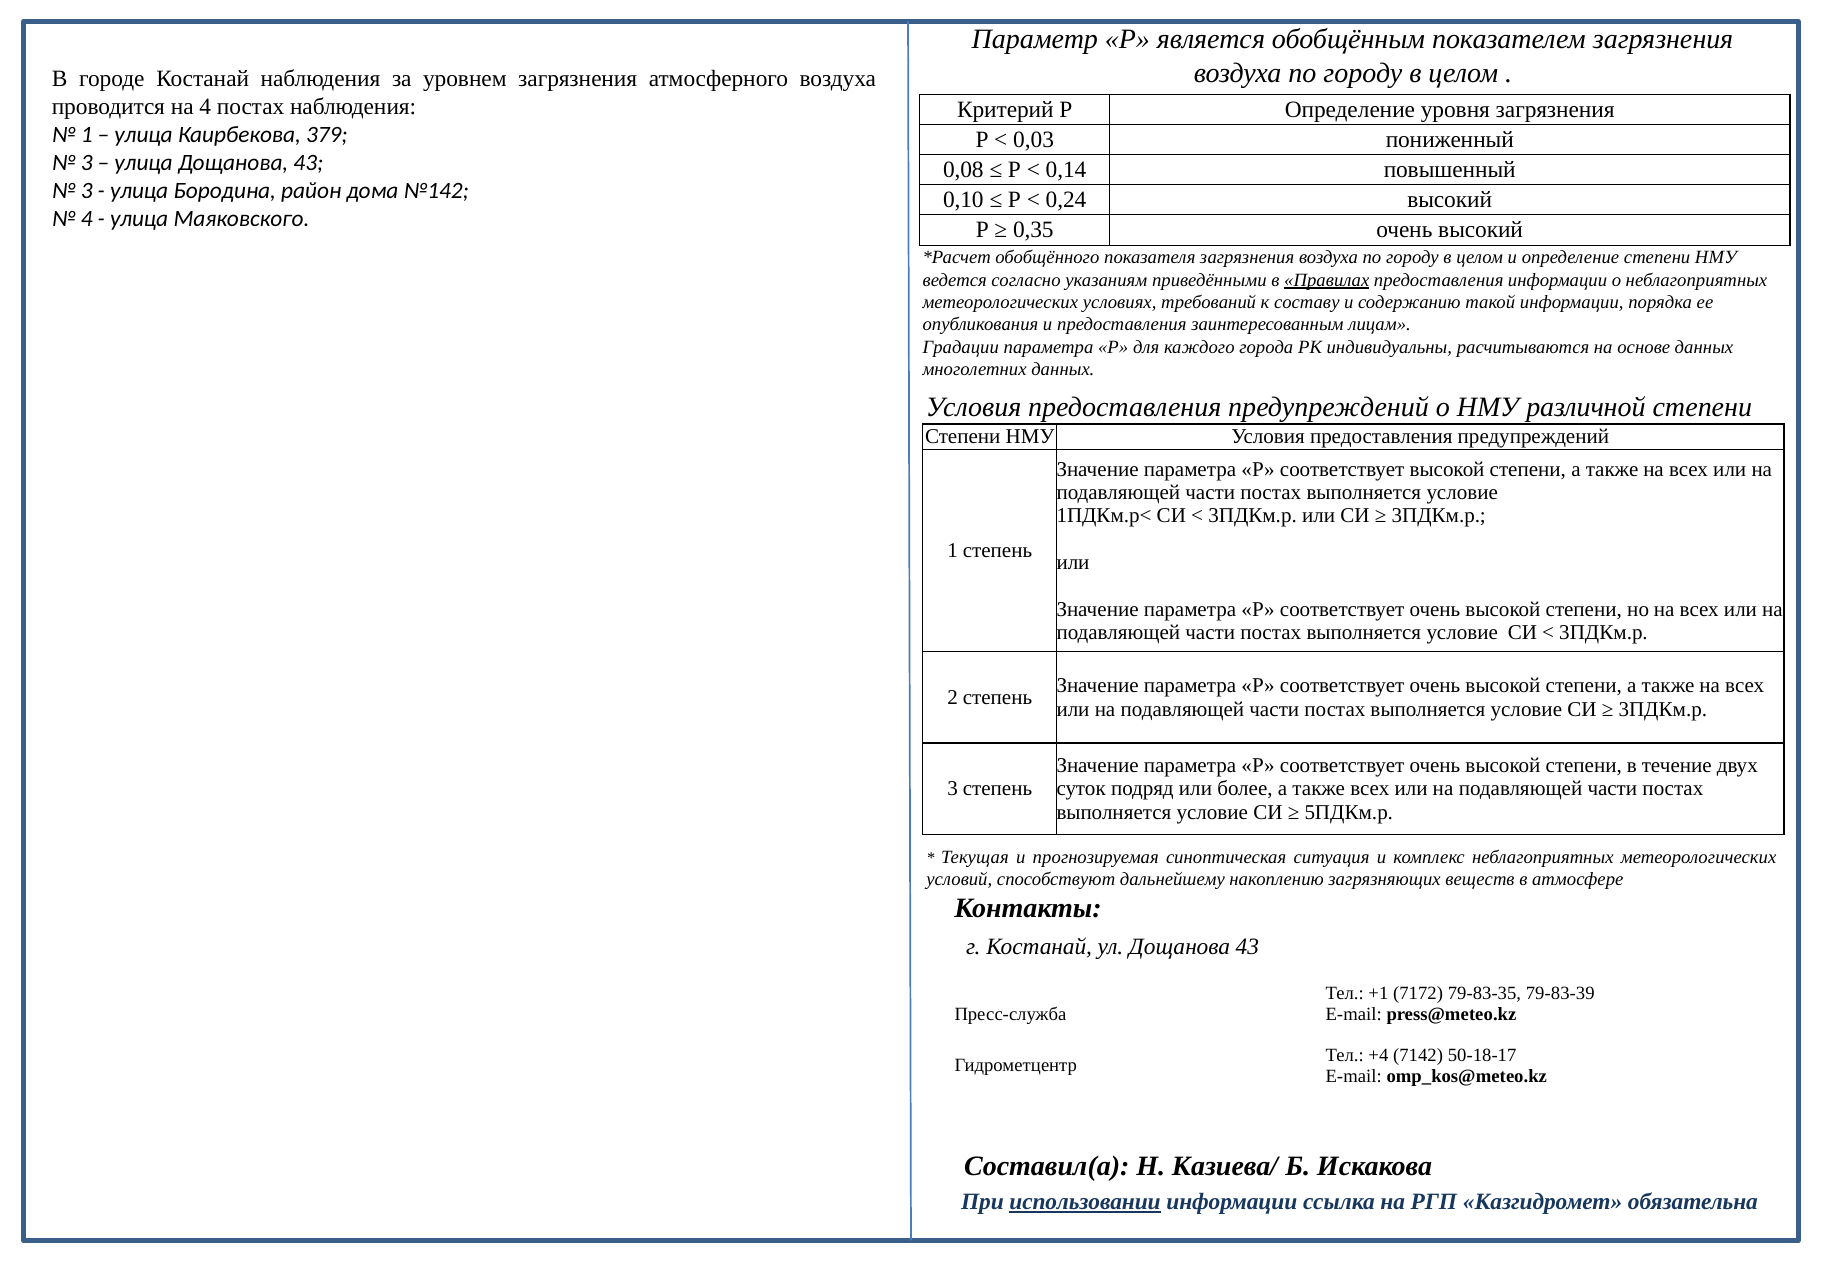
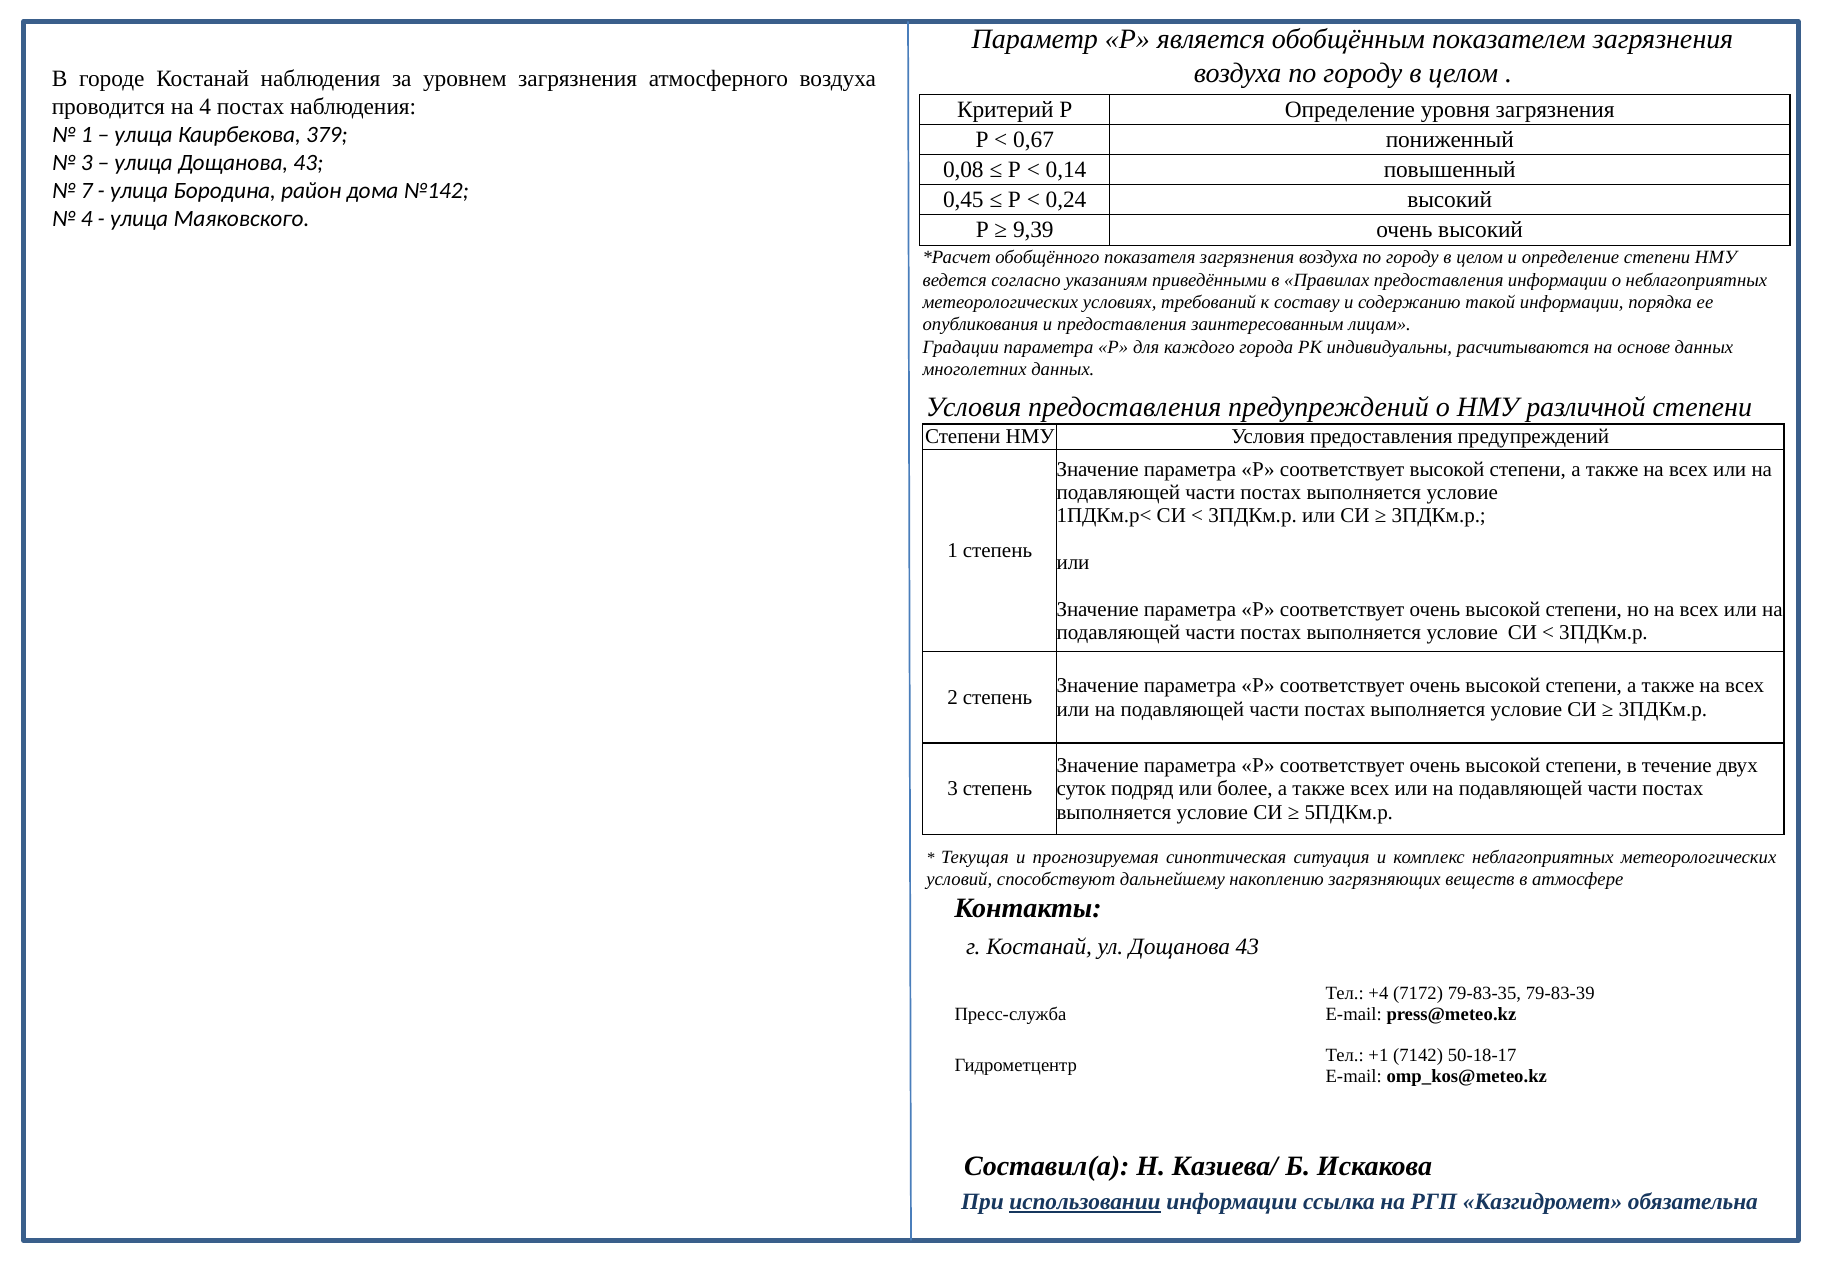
0,03: 0,03 -> 0,67
3 at (87, 191): 3 -> 7
0,10: 0,10 -> 0,45
0,35: 0,35 -> 9,39
Правилах underline: present -> none
+1: +1 -> +4
+4: +4 -> +1
